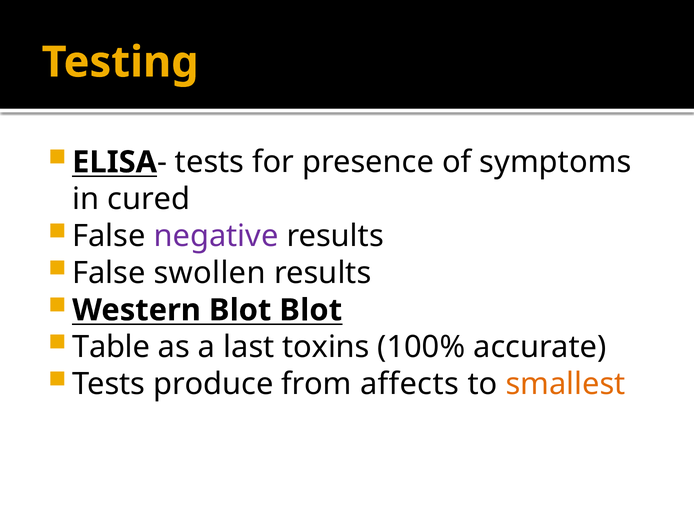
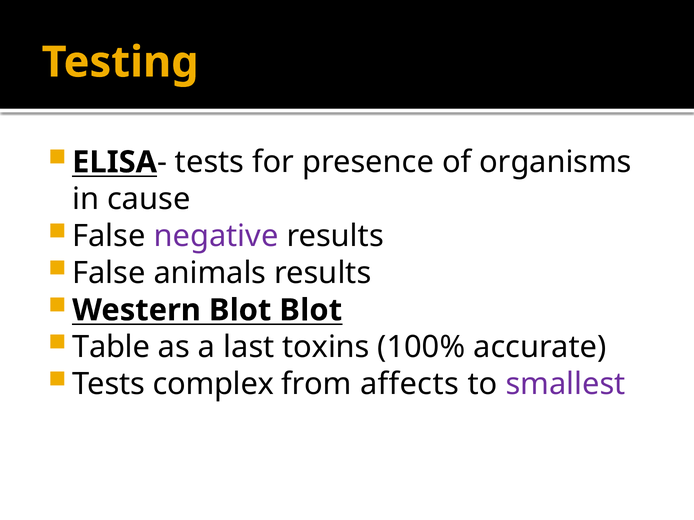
symptoms: symptoms -> organisms
cured: cured -> cause
swollen: swollen -> animals
produce: produce -> complex
smallest colour: orange -> purple
